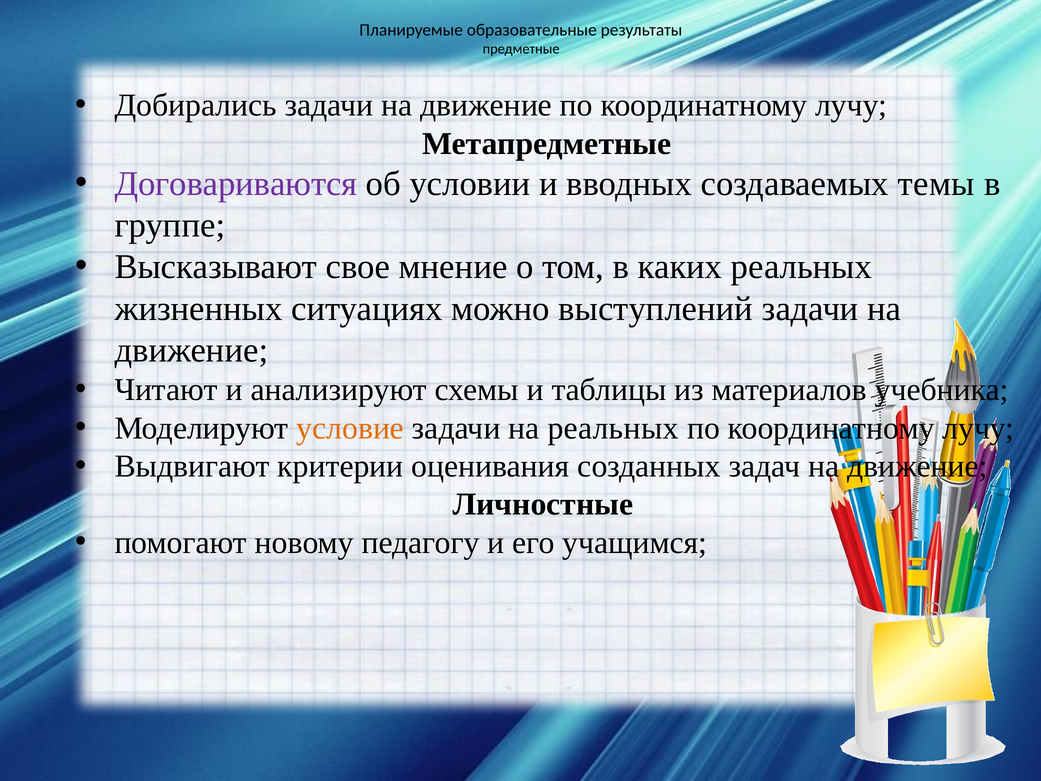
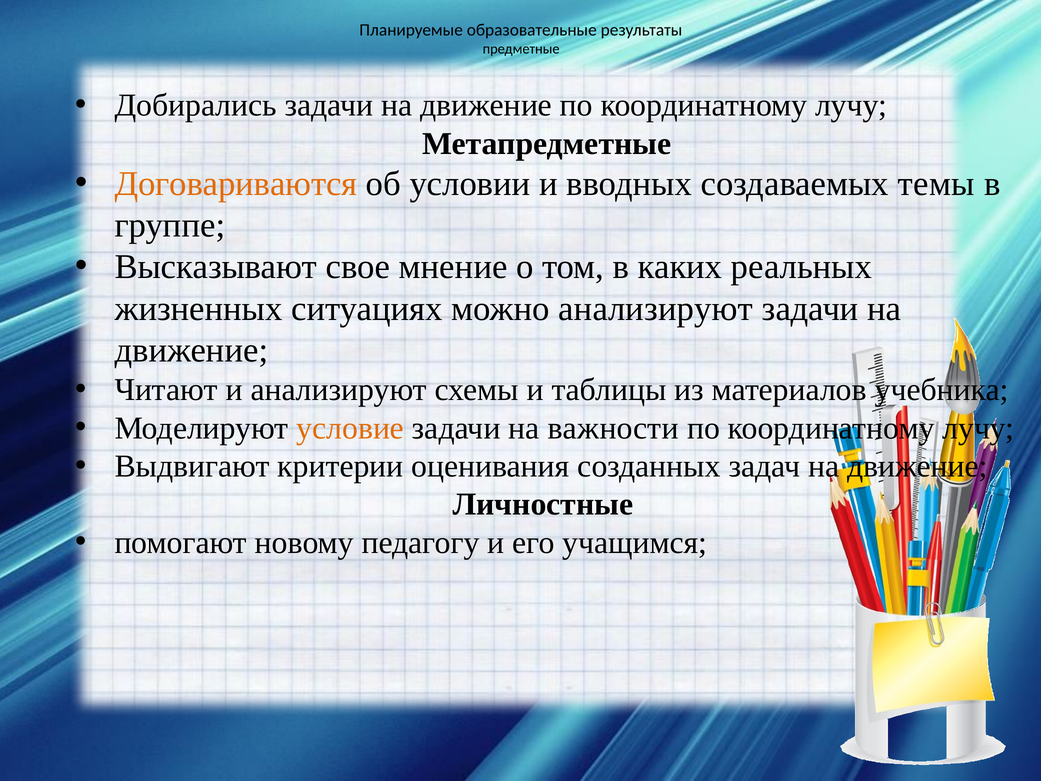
Договариваются colour: purple -> orange
можно выступлений: выступлений -> анализируют
на реальных: реальных -> важности
